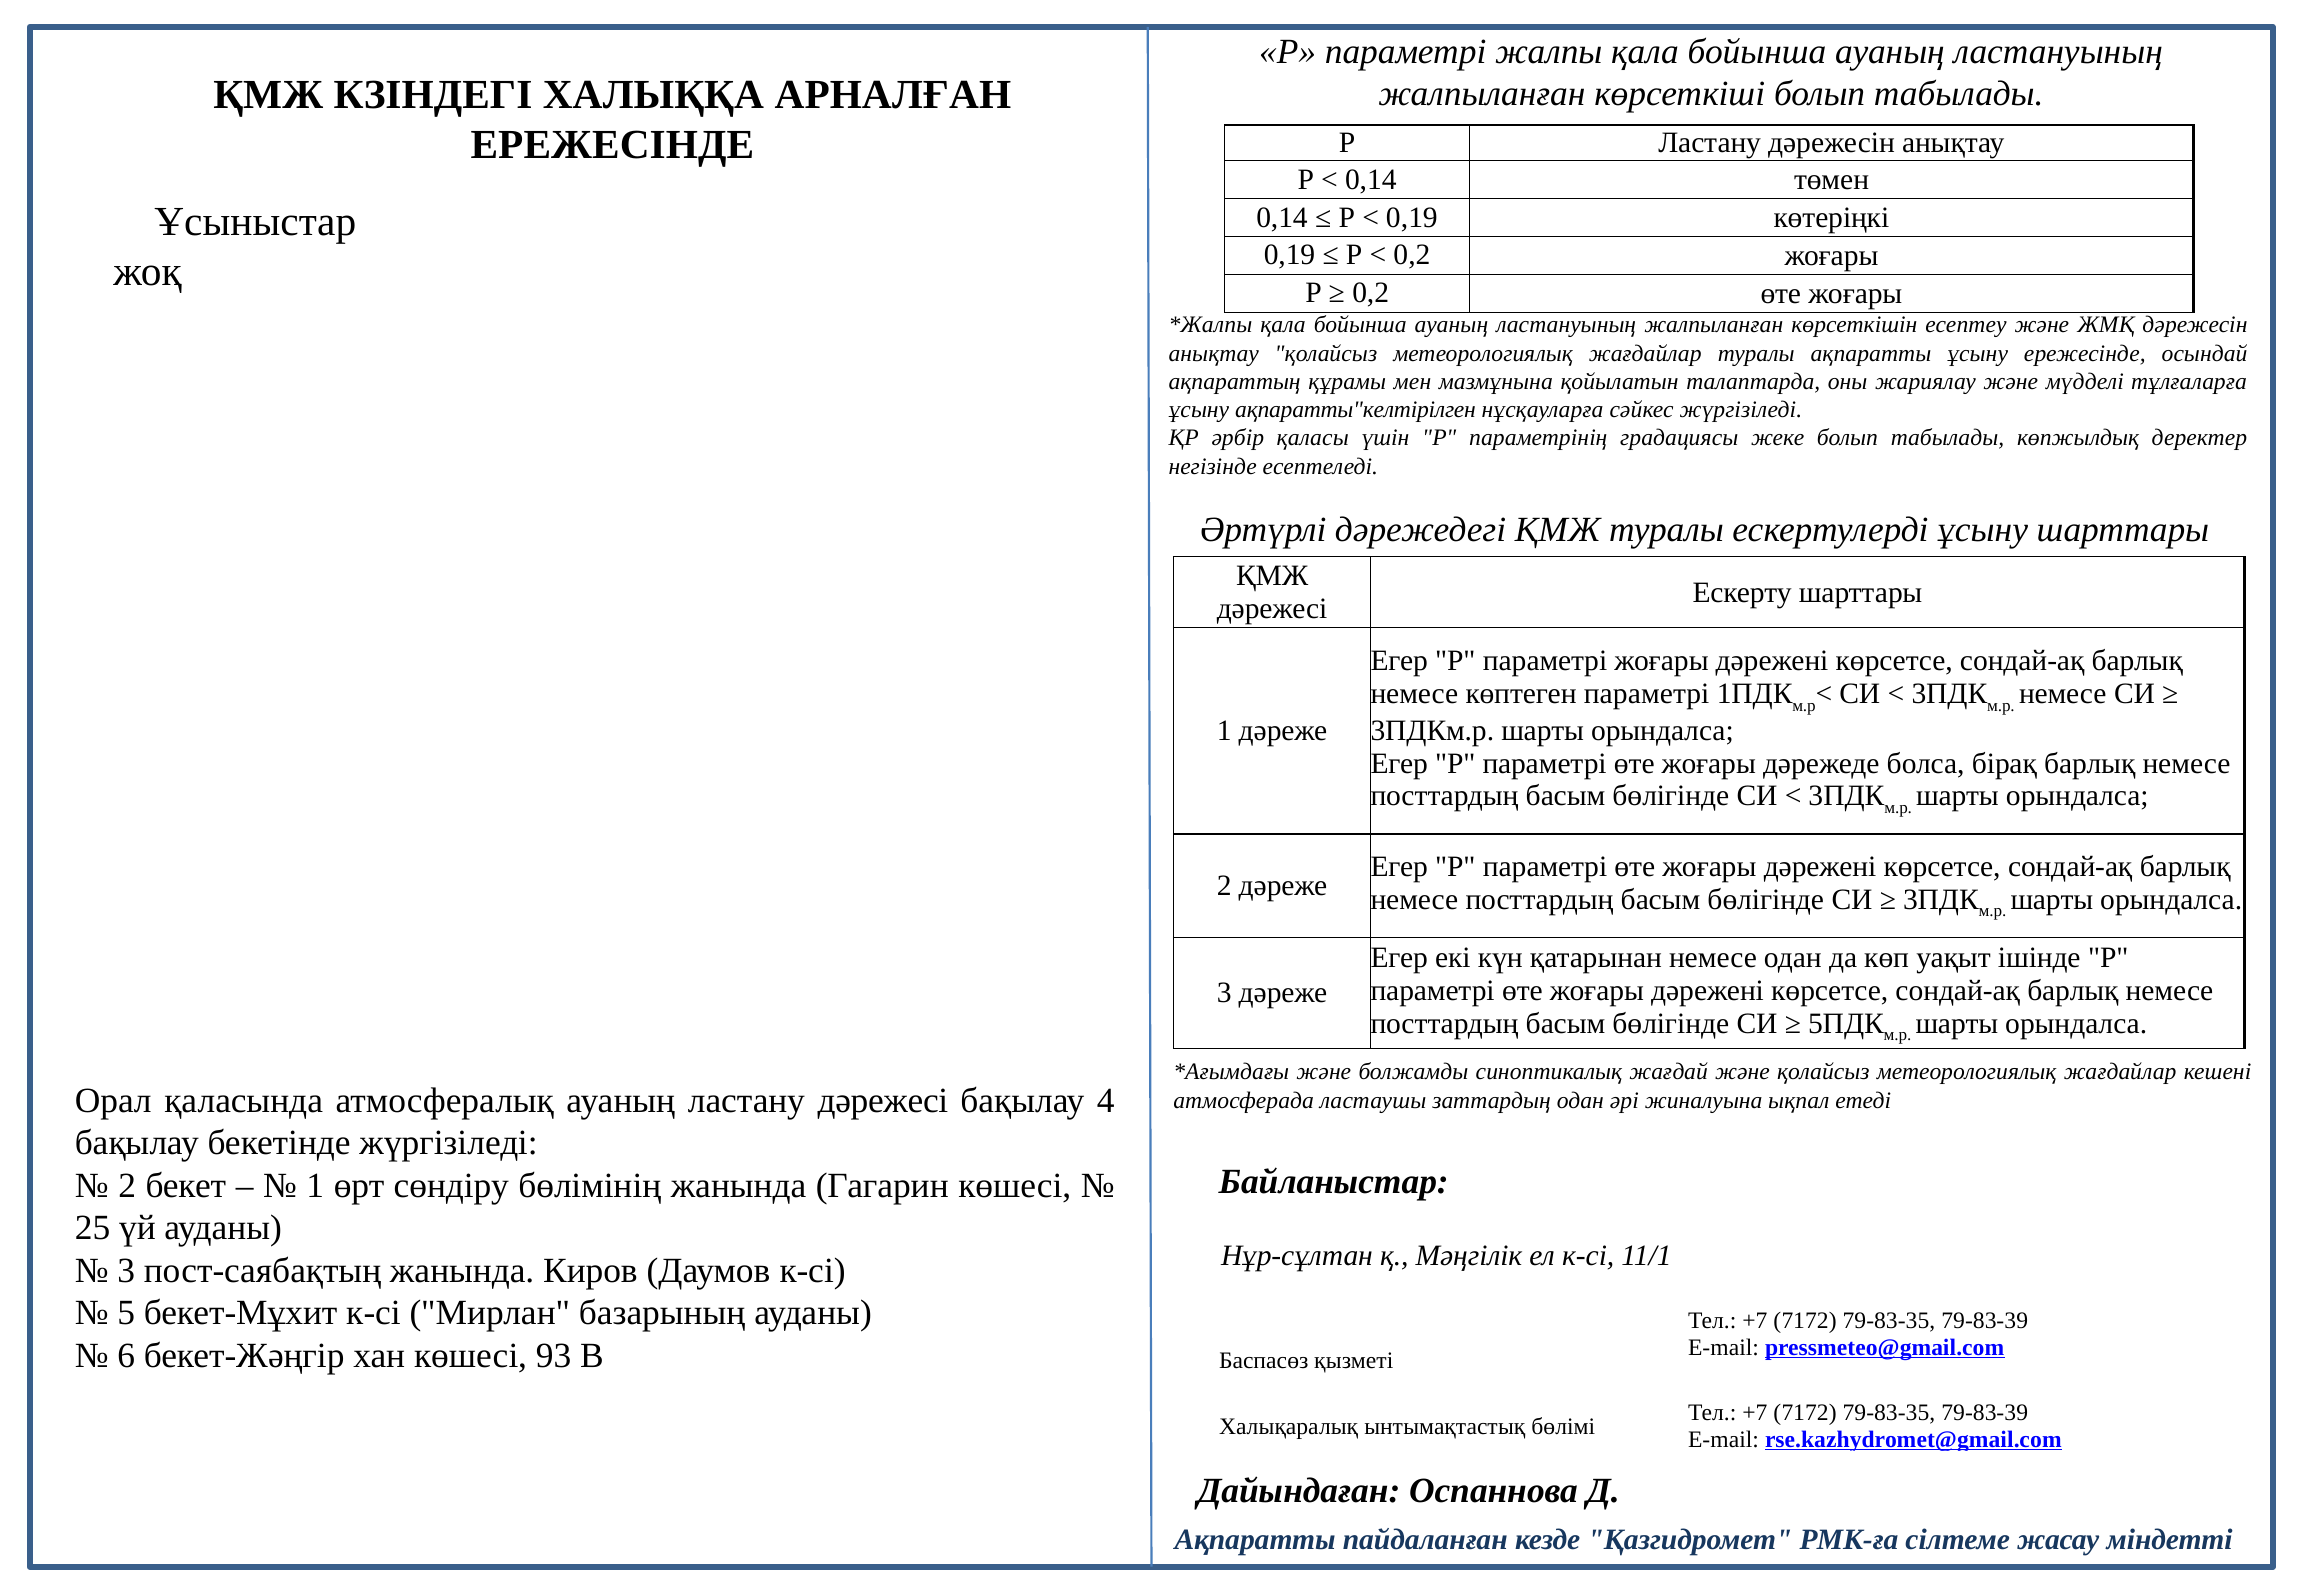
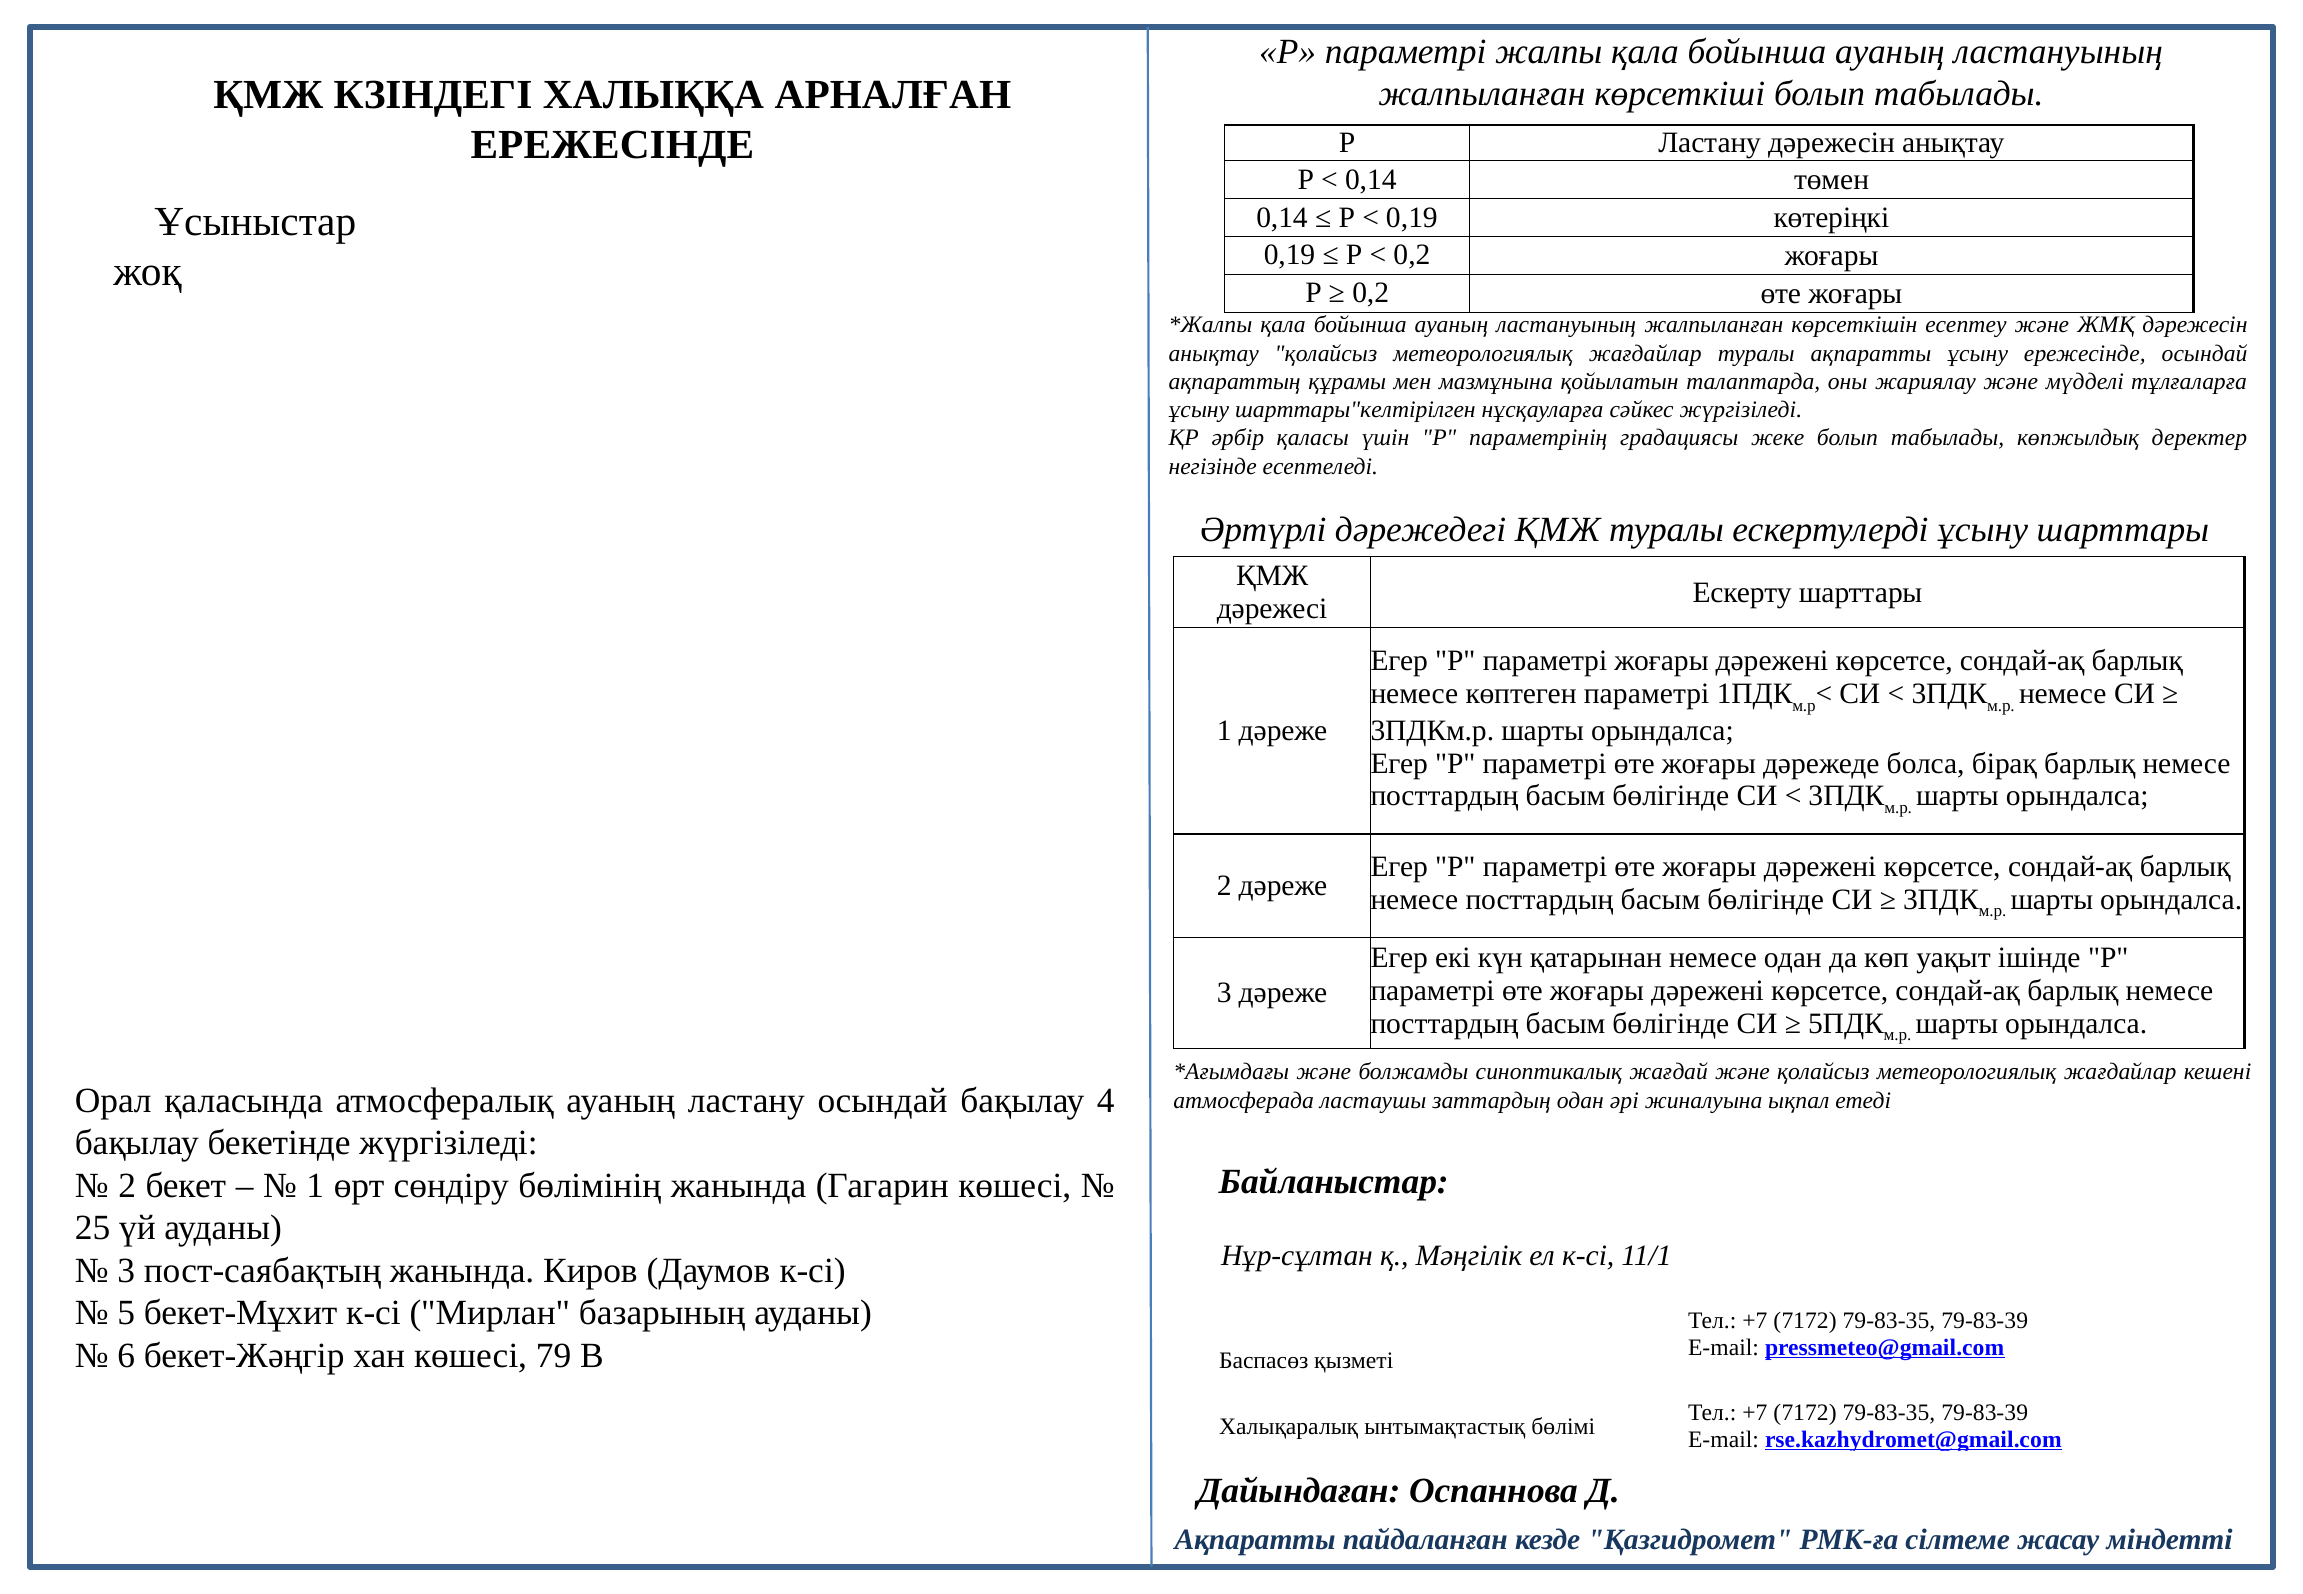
ақпаратты"келтірілген: ақпаратты"келтірілген -> шарттары"келтірілген
ластану дәрежесі: дәрежесі -> осындай
93: 93 -> 79
